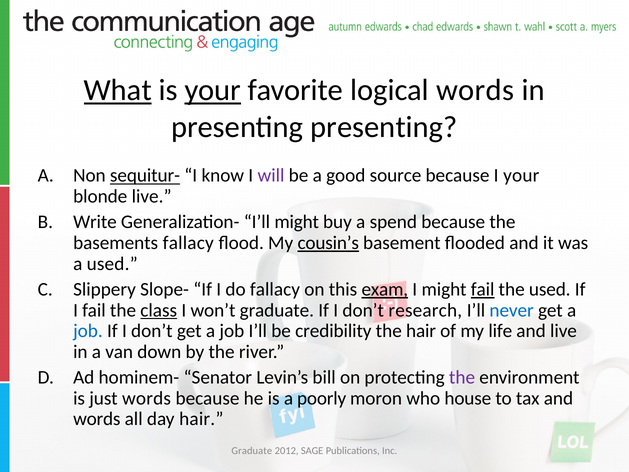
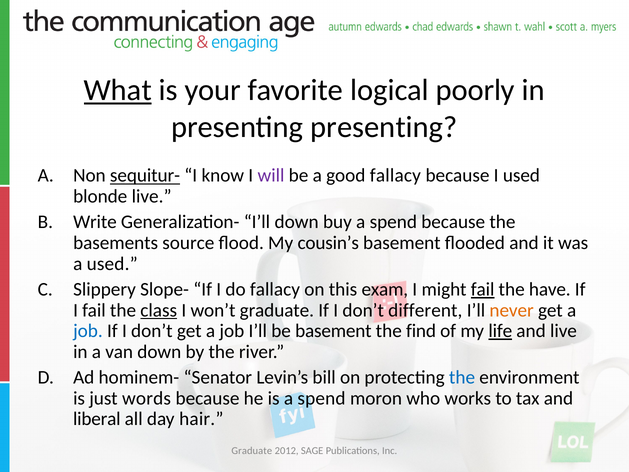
your at (213, 90) underline: present -> none
logical words: words -> poorly
good source: source -> fallacy
I your: your -> used
I’ll might: might -> down
basements fallacy: fallacy -> source
cousin’s underline: present -> none
exam underline: present -> none
the used: used -> have
research: research -> different
never colour: blue -> orange
be credibility: credibility -> basement
the hair: hair -> find
life underline: none -> present
the at (462, 377) colour: purple -> blue
is a poorly: poorly -> spend
house: house -> works
words at (97, 419): words -> liberal
